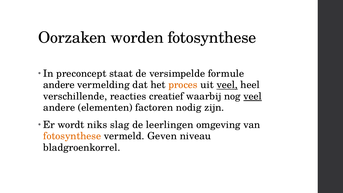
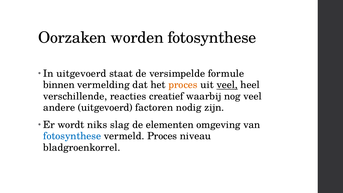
In preconcept: preconcept -> uitgevoerd
andere at (59, 85): andere -> binnen
veel at (253, 96) underline: present -> none
andere elementen: elementen -> uitgevoerd
leerlingen: leerlingen -> elementen
fotosynthese at (72, 136) colour: orange -> blue
vermeld Geven: Geven -> Proces
